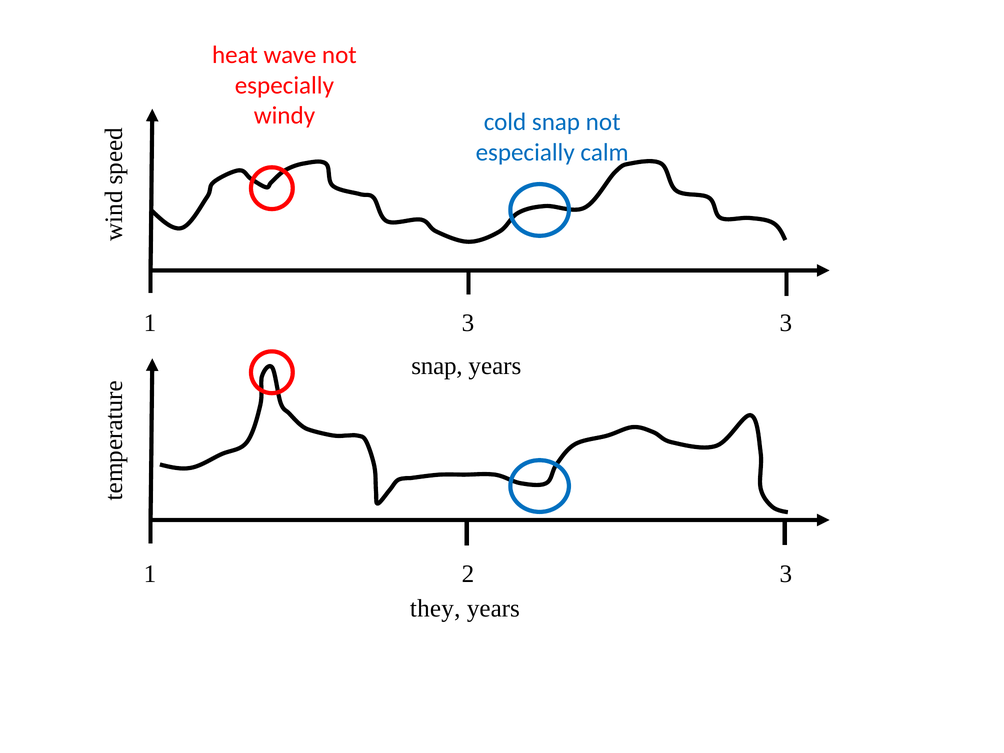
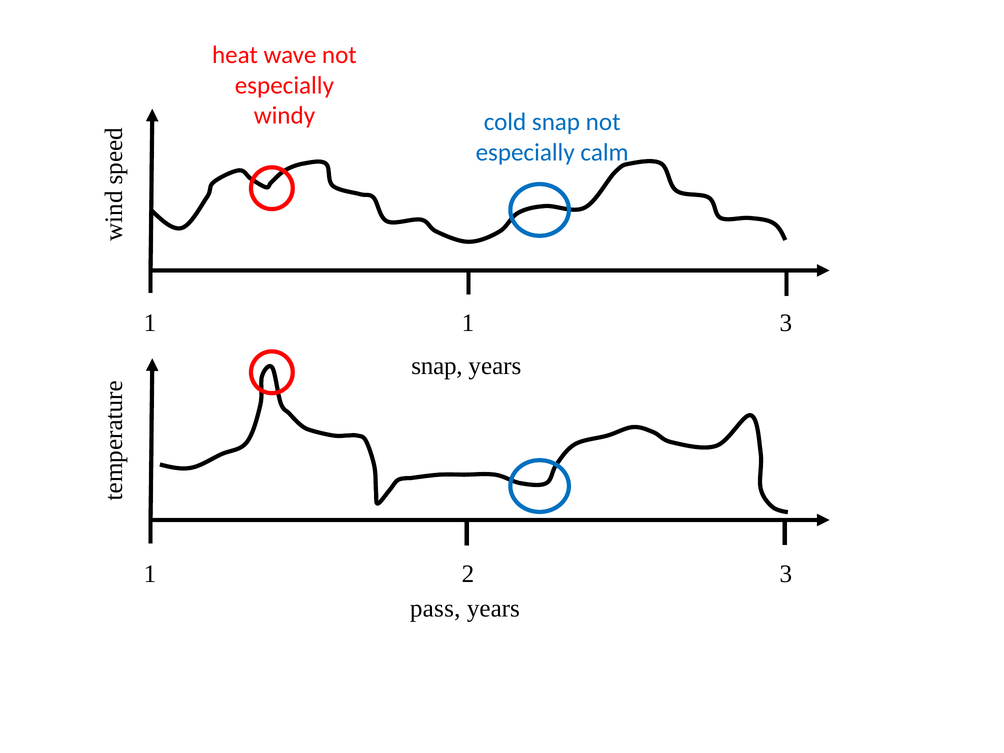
1 3: 3 -> 1
they: they -> pass
